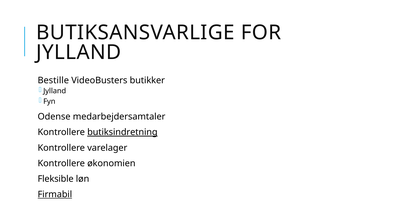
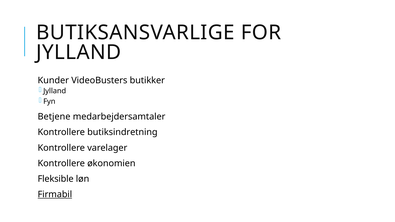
Bestille: Bestille -> Kunder
Odense: Odense -> Betjene
butiksindretning underline: present -> none
